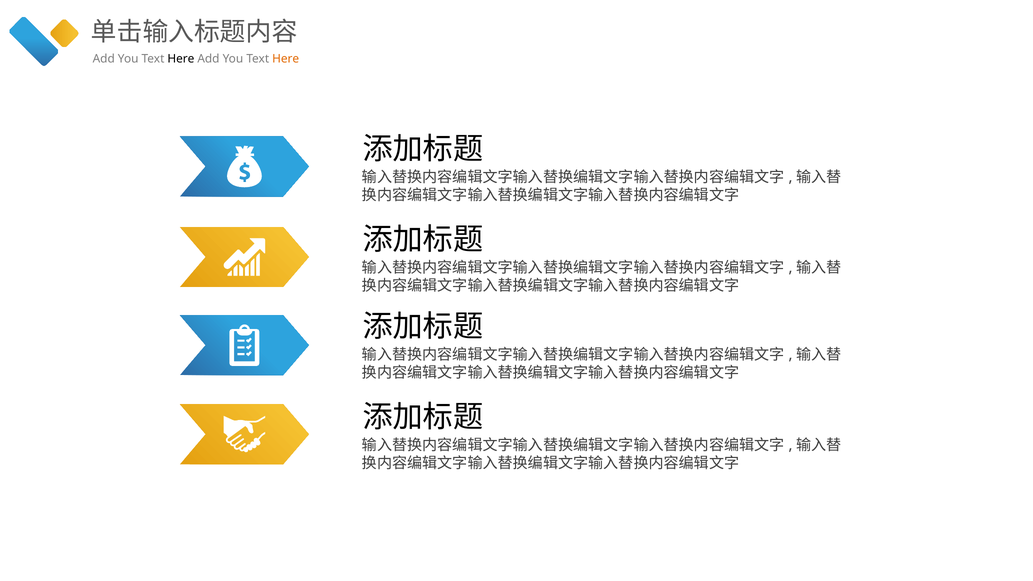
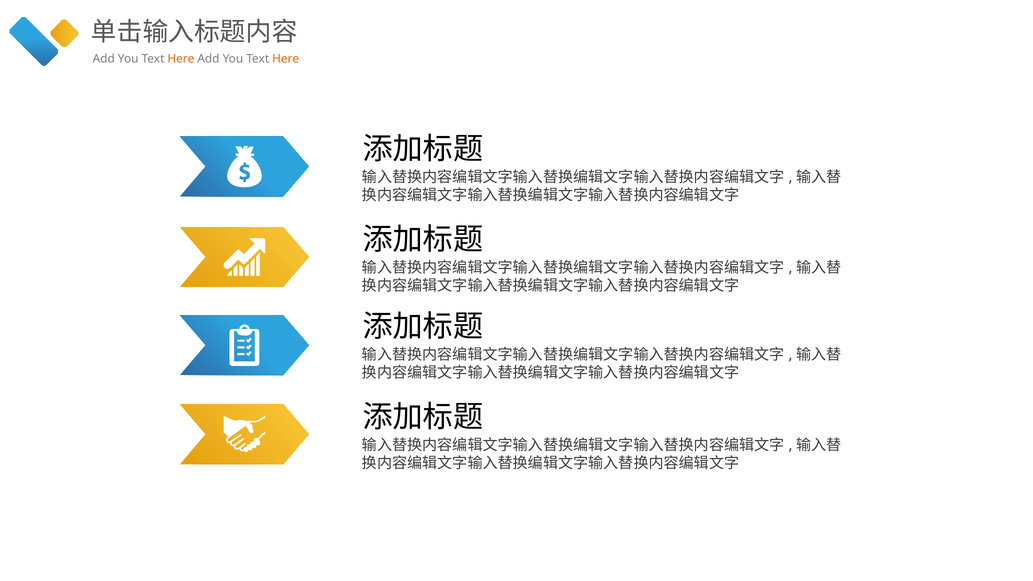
Here at (181, 59) colour: black -> orange
